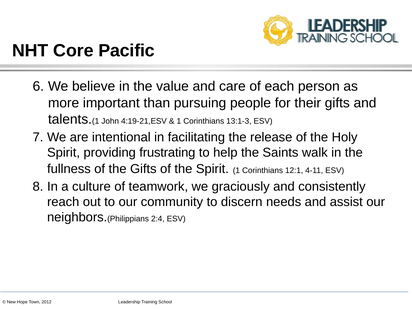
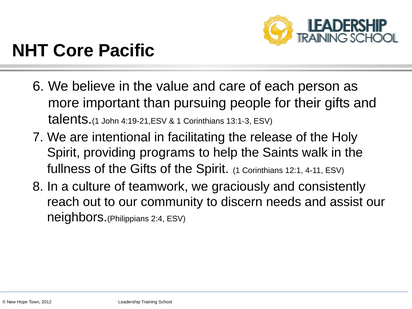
frustrating: frustrating -> programs
